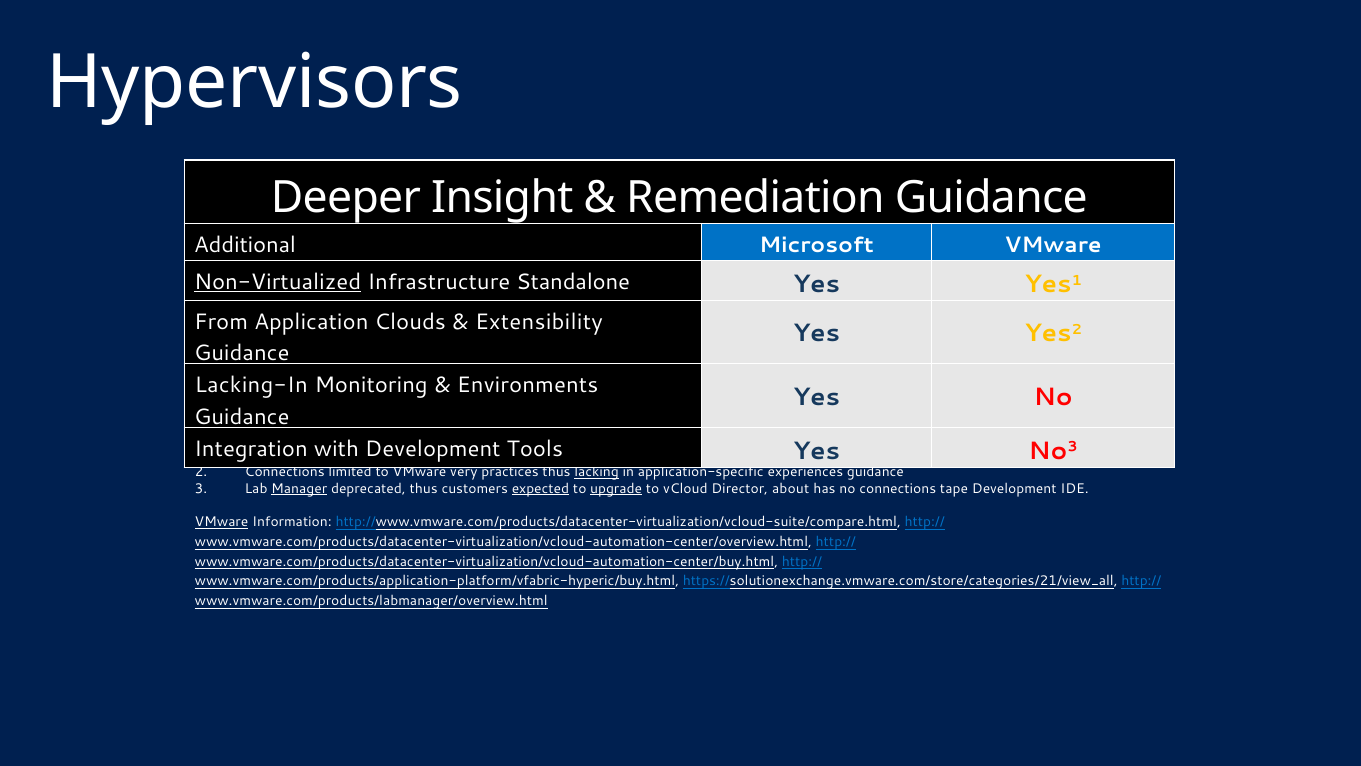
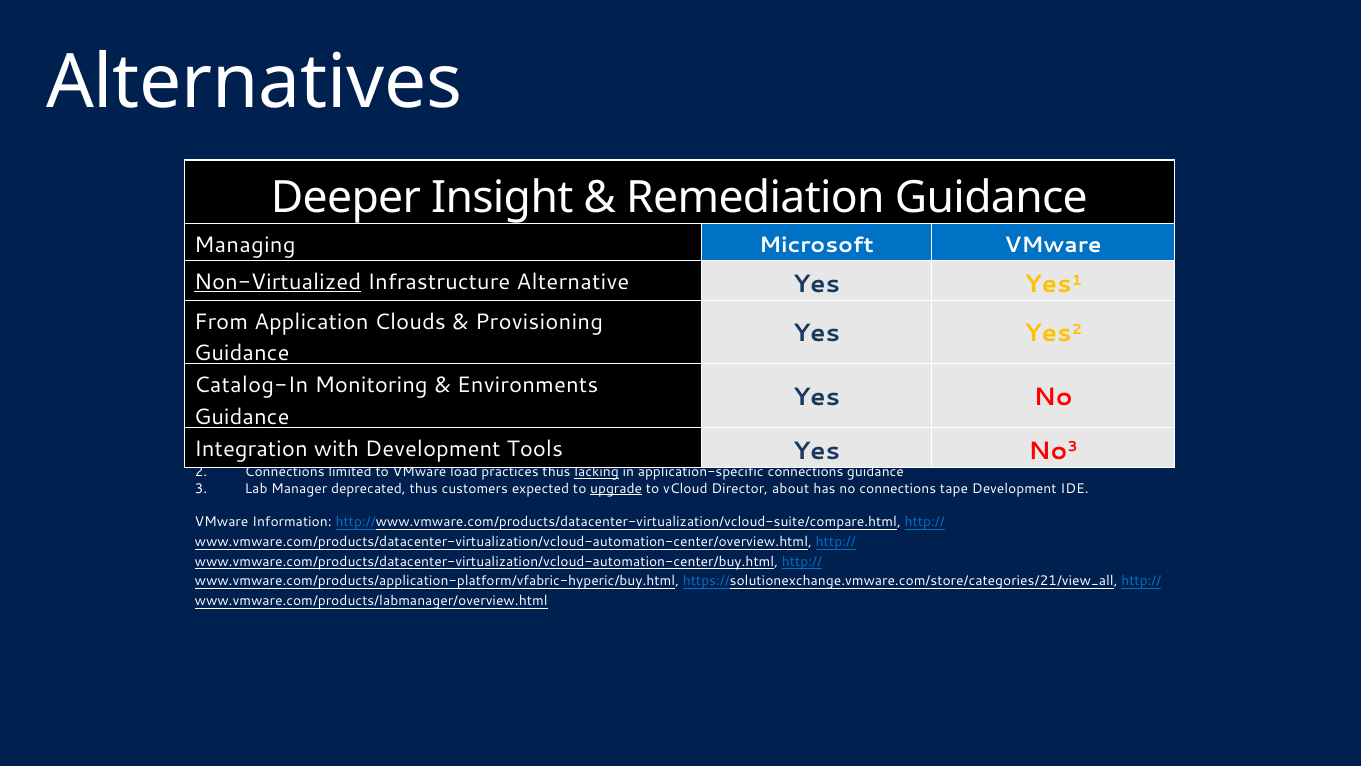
Hypervisors: Hypervisors -> Alternatives
Additional: Additional -> Managing
Standalone: Standalone -> Alternative
Extensibility: Extensibility -> Provisioning
Lacking-In: Lacking-In -> Catalog-In
very: very -> load
application-specific experiences: experiences -> connections
Manager underline: present -> none
expected underline: present -> none
VMware at (222, 522) underline: present -> none
